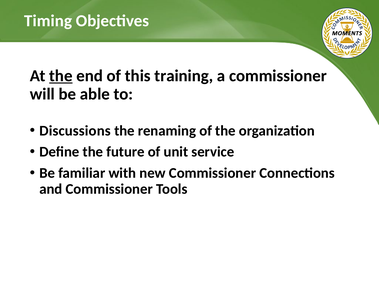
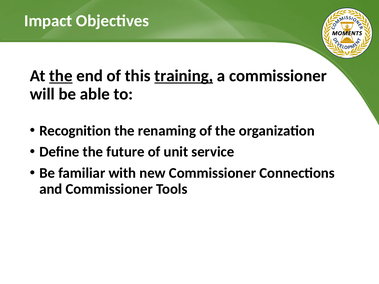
Timing: Timing -> Impact
training underline: none -> present
Discussions: Discussions -> Recognition
